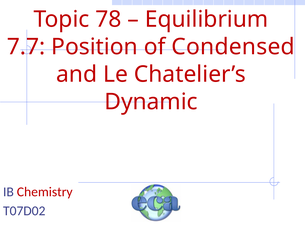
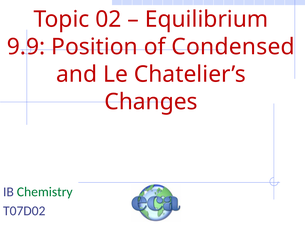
78: 78 -> 02
7.7: 7.7 -> 9.9
Dynamic: Dynamic -> Changes
Chemistry colour: red -> green
